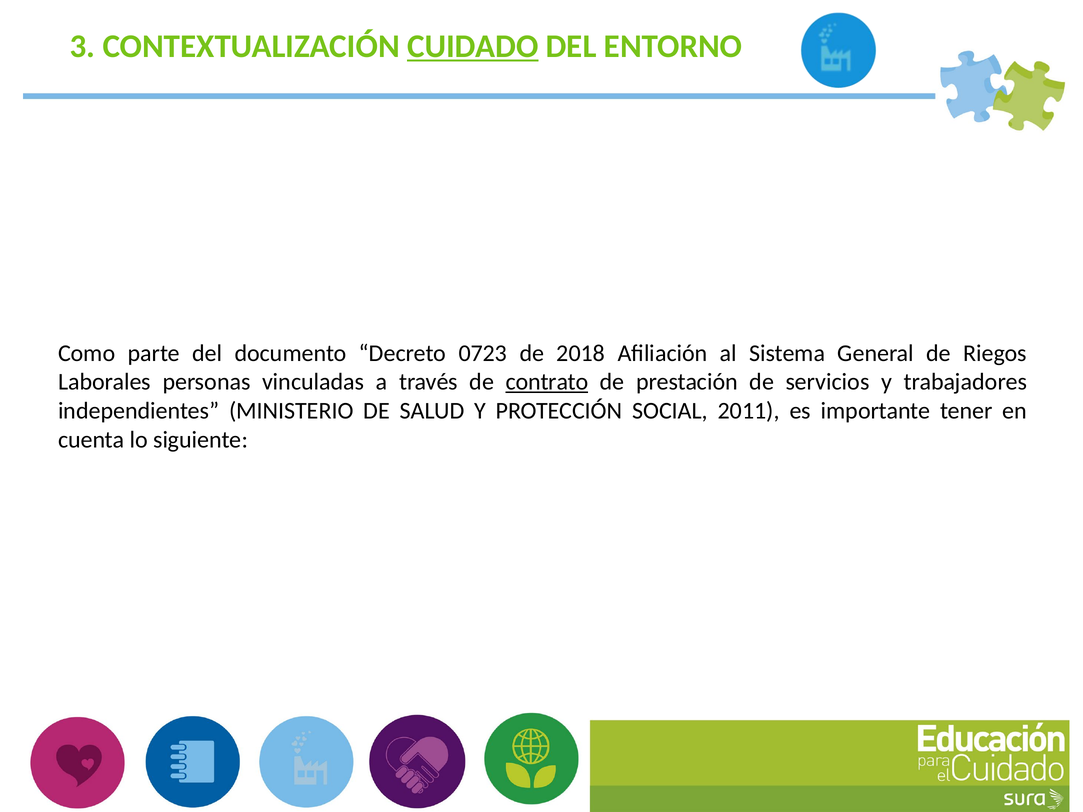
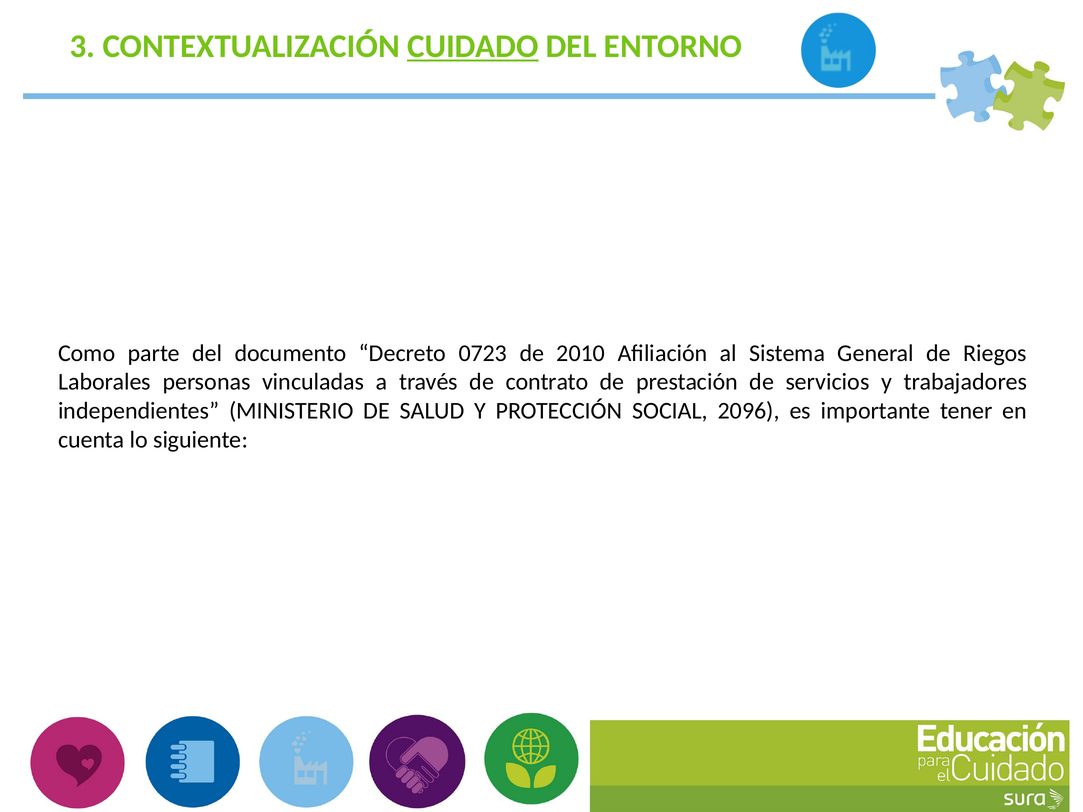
2018: 2018 -> 2010
contrato underline: present -> none
2011: 2011 -> 2096
